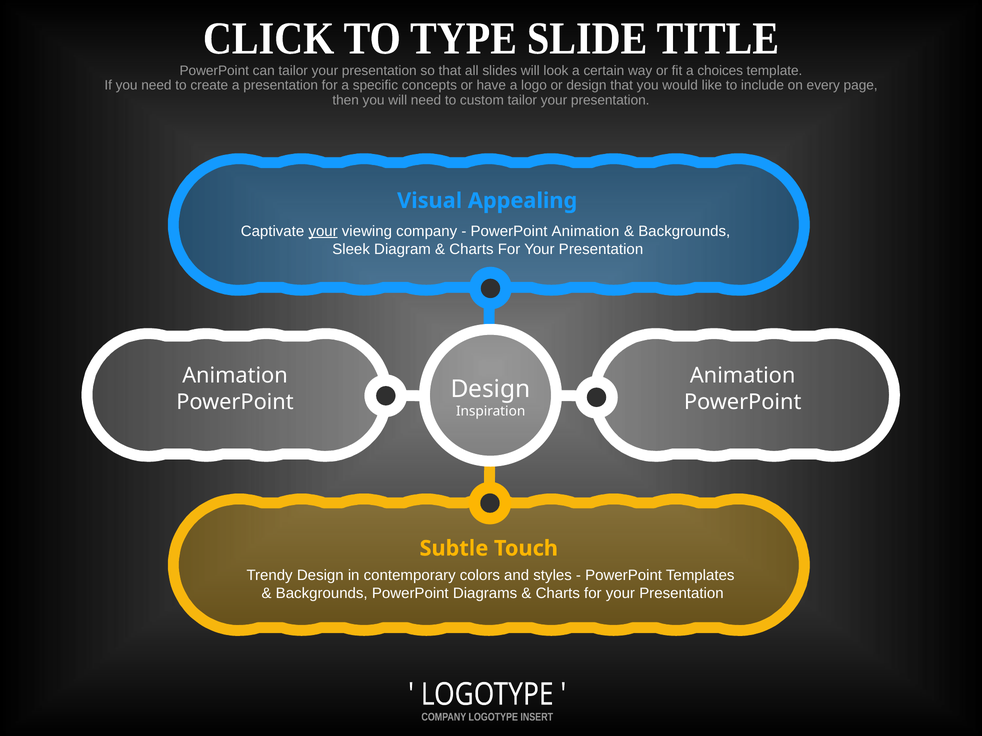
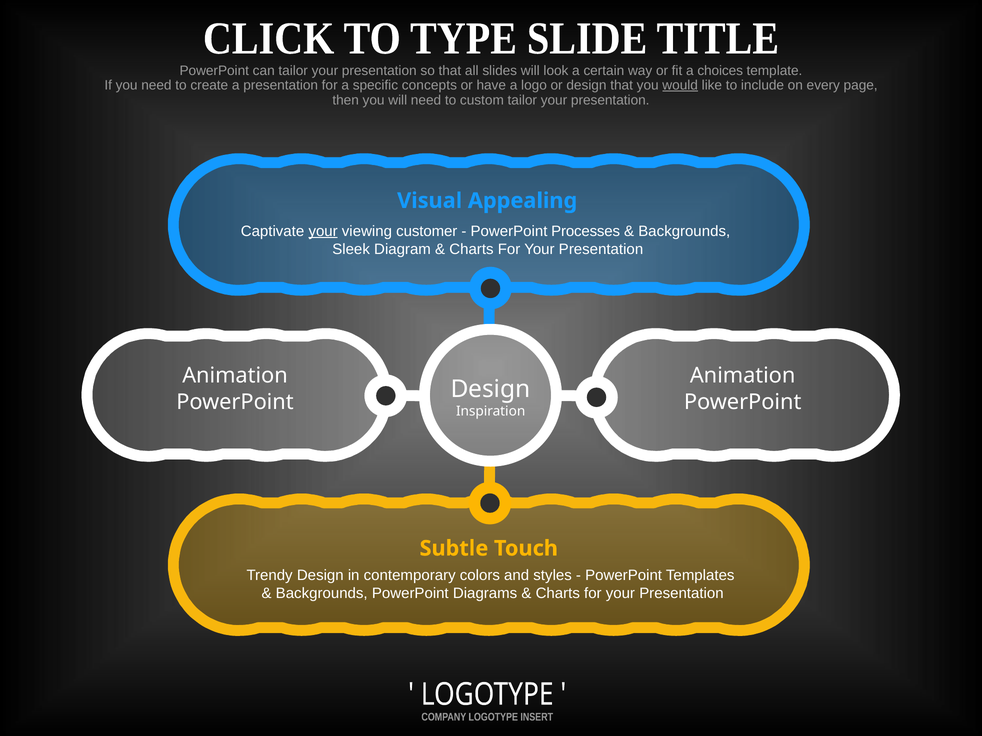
would underline: none -> present
company: company -> customer
PowerPoint Animation: Animation -> Processes
